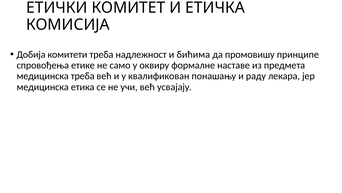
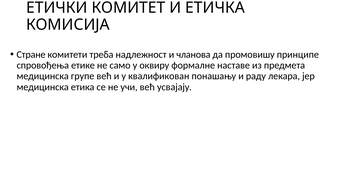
Добија: Добија -> Стране
бићима: бићима -> чланова
медицинска треба: треба -> групе
